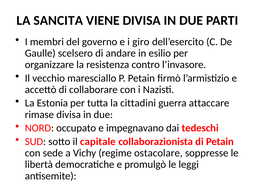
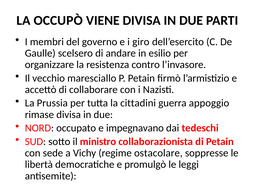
SANCITA: SANCITA -> OCCUPÒ
Estonia: Estonia -> Prussia
attaccare: attaccare -> appoggio
capitale: capitale -> ministro
